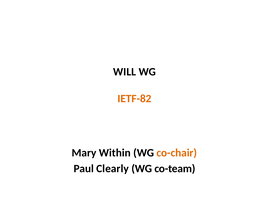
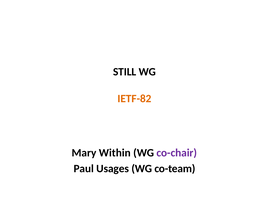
WILL: WILL -> STILL
co-chair colour: orange -> purple
Clearly: Clearly -> Usages
